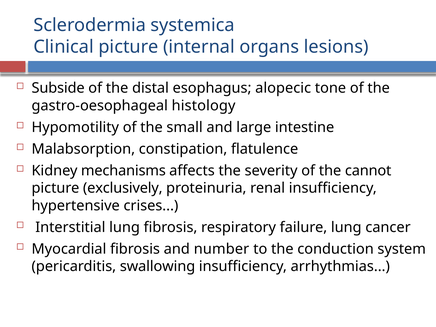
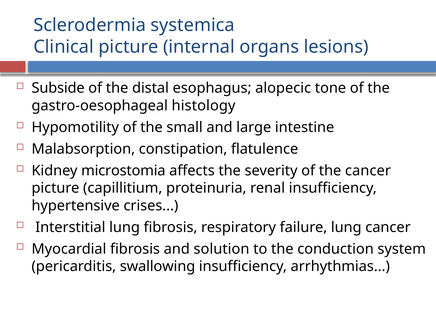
mechanisms: mechanisms -> microstomia
the cannot: cannot -> cancer
exclusively: exclusively -> capillitium
number: number -> solution
